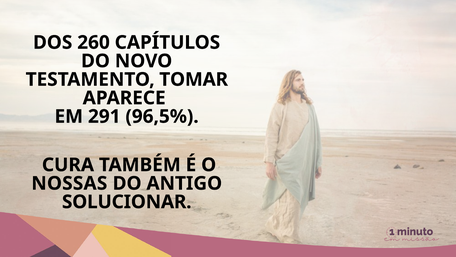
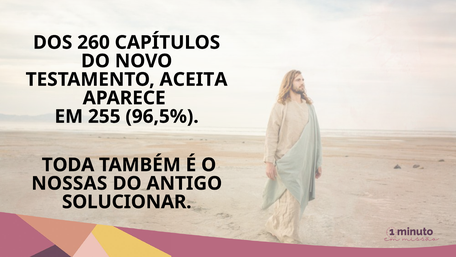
TOMAR: TOMAR -> ACEITA
291: 291 -> 255
CURA: CURA -> TODA
